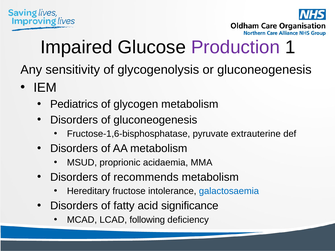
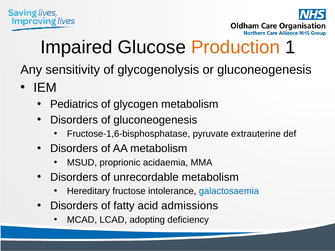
Production colour: purple -> orange
recommends: recommends -> unrecordable
significance: significance -> admissions
following: following -> adopting
